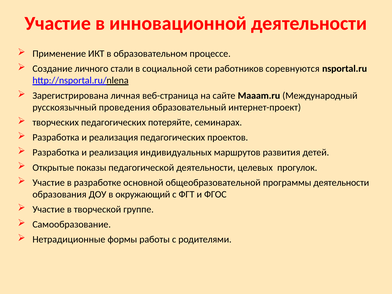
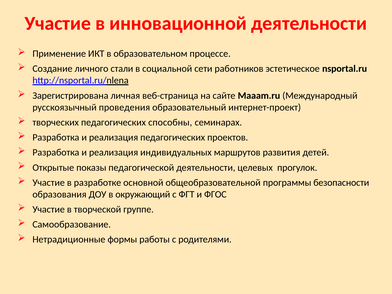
соревнуются: соревнуются -> эстетическое
потеряйте: потеряйте -> способны
программы деятельности: деятельности -> безопасности
